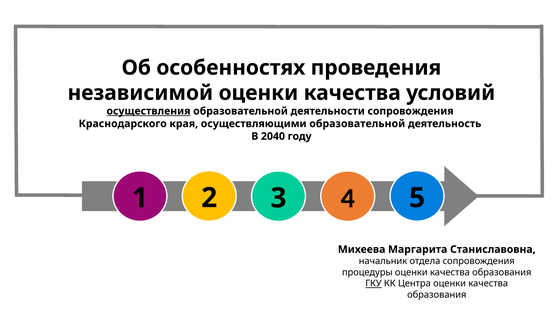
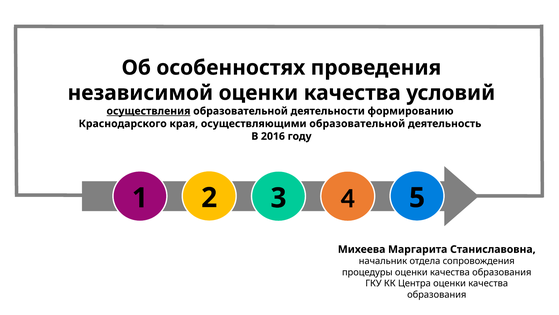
деятельности сопровождения: сопровождения -> формированию
2040: 2040 -> 2016
ГКУ underline: present -> none
